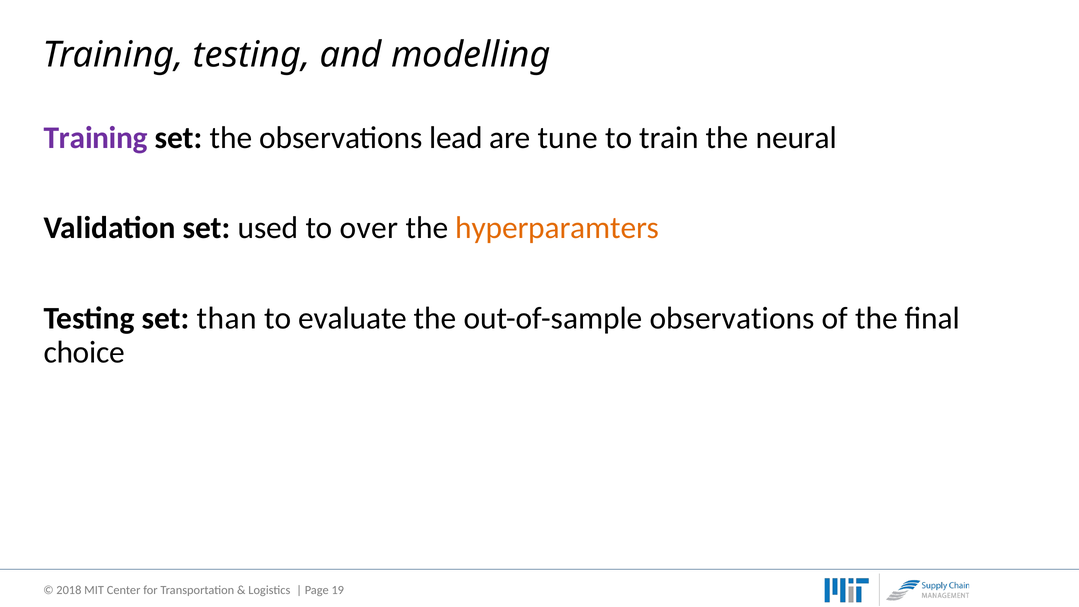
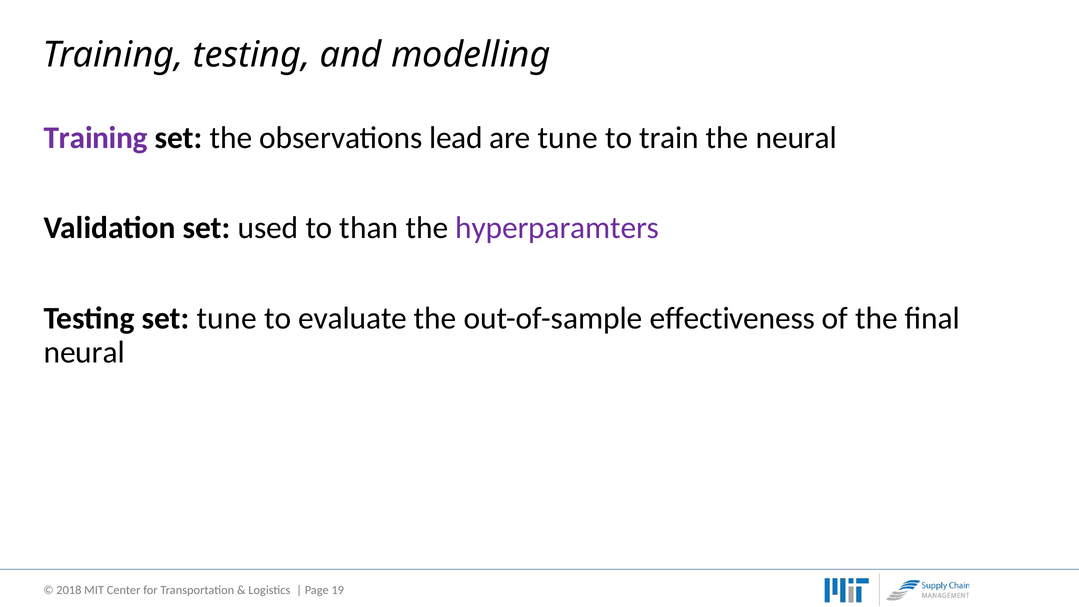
over: over -> than
hyperparamters colour: orange -> purple
set than: than -> tune
out-of-sample observations: observations -> effectiveness
choice at (84, 353): choice -> neural
